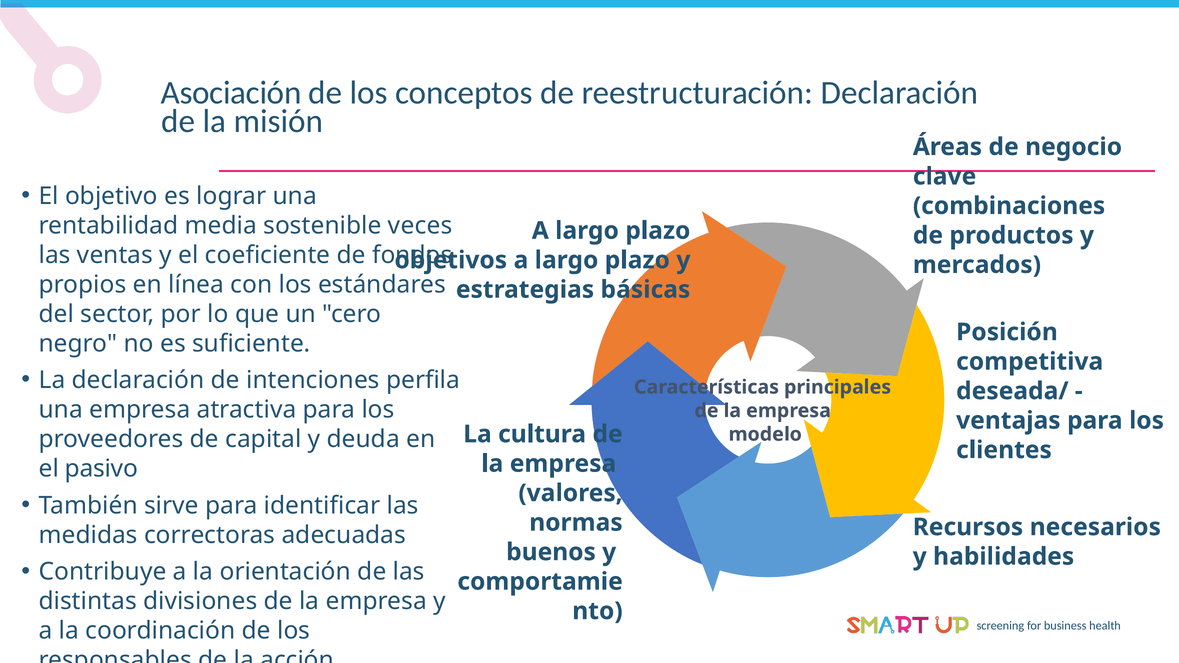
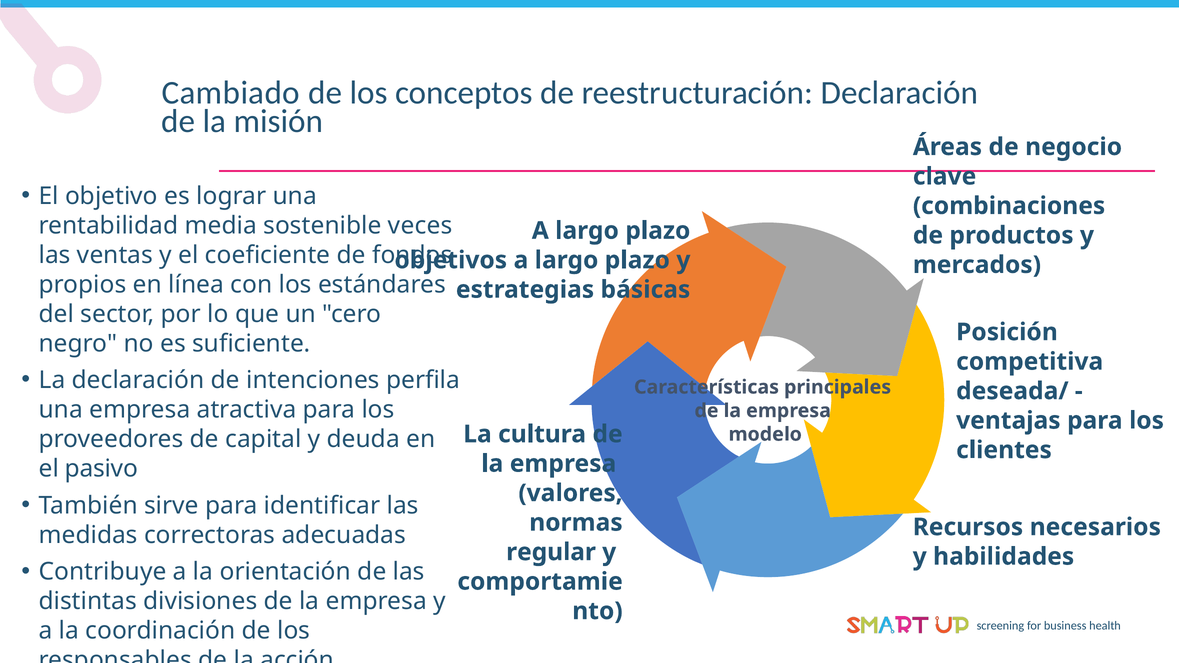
Asociación: Asociación -> Cambiado
buenos: buenos -> regular
